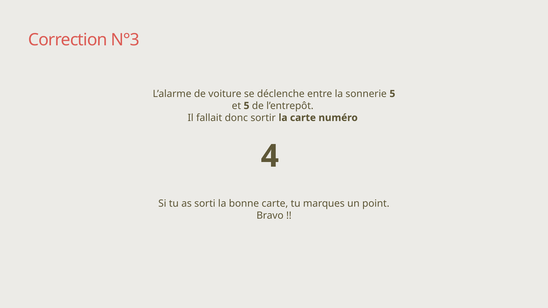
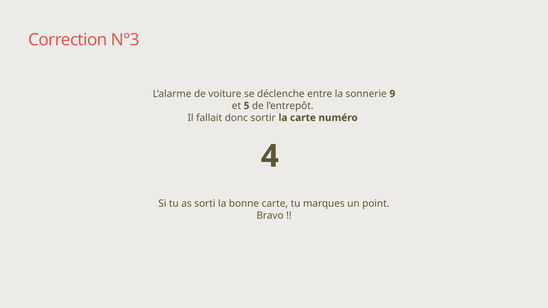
sonnerie 5: 5 -> 9
